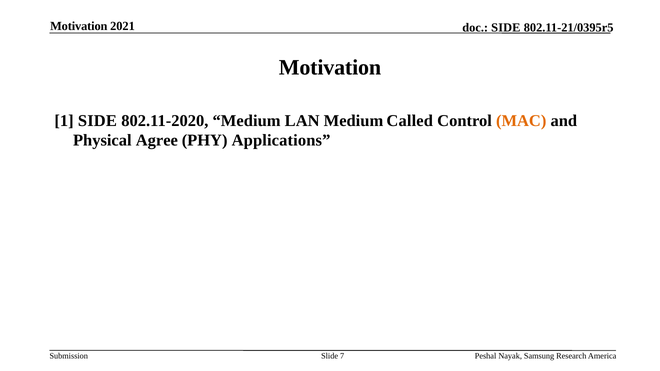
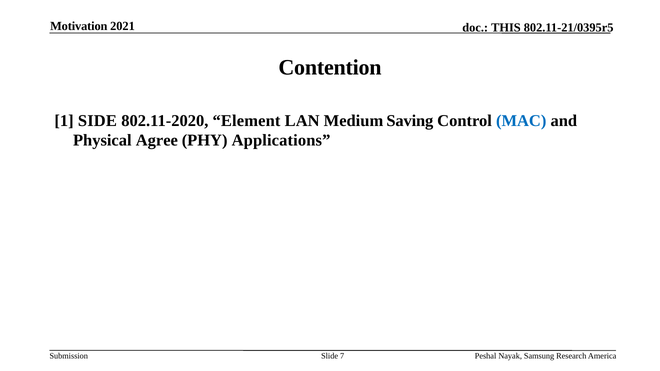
SIDE at (506, 28): SIDE -> THIS
Motivation at (330, 67): Motivation -> Contention
802.11-2020 Medium: Medium -> Element
Called: Called -> Saving
MAC colour: orange -> blue
